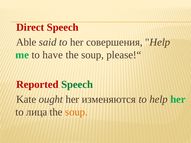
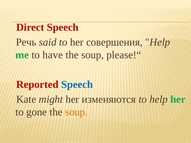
Able: Able -> Речь
Speech at (77, 85) colour: green -> blue
ought: ought -> might
лица: лица -> gone
